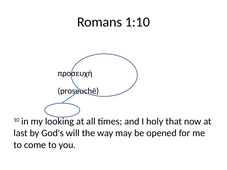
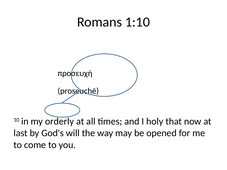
looking: looking -> orderly
